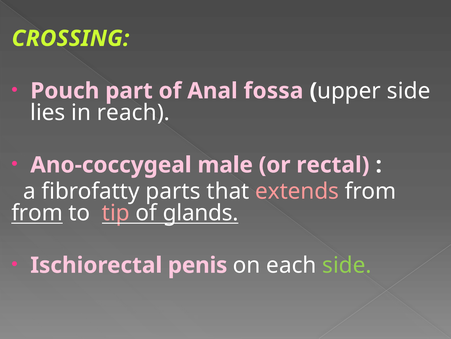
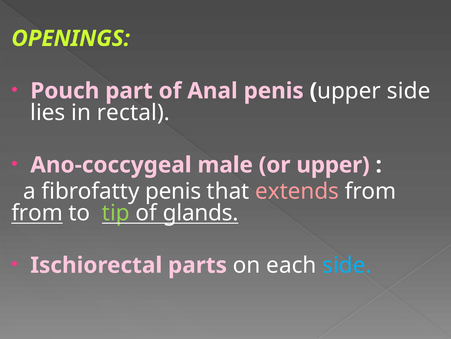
CROSSING: CROSSING -> OPENINGS
Anal fossa: fossa -> penis
reach: reach -> rectal
or rectal: rectal -> upper
fibrofatty parts: parts -> penis
tip colour: pink -> light green
penis: penis -> parts
side at (347, 265) colour: light green -> light blue
